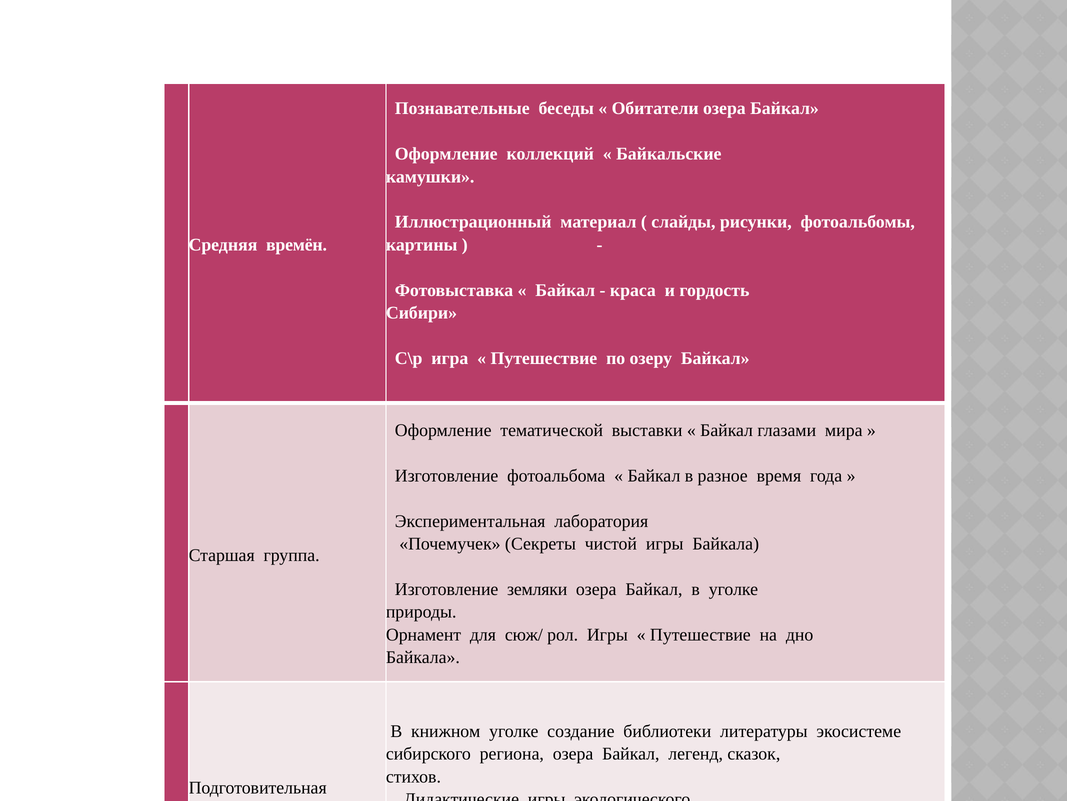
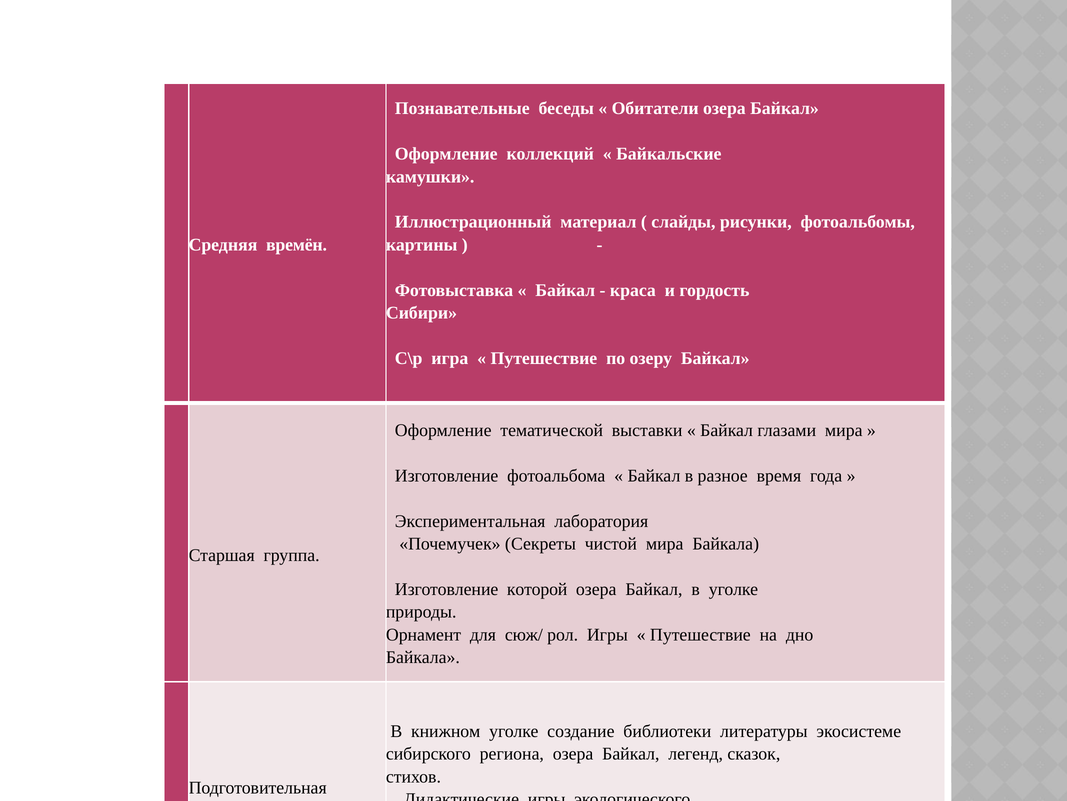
чистой игры: игры -> мира
земляки: земляки -> которой
